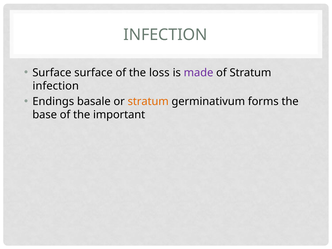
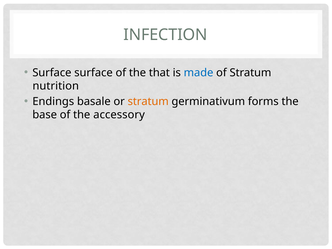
loss: loss -> that
made colour: purple -> blue
infection at (56, 86): infection -> nutrition
important: important -> accessory
